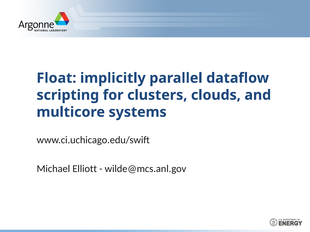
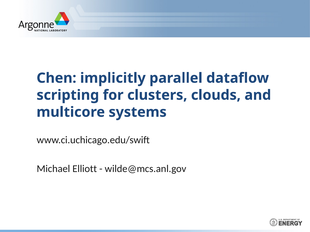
Float: Float -> Chen
